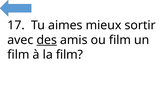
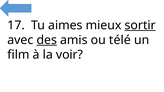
sortir underline: none -> present
ou film: film -> télé
la film: film -> voir
